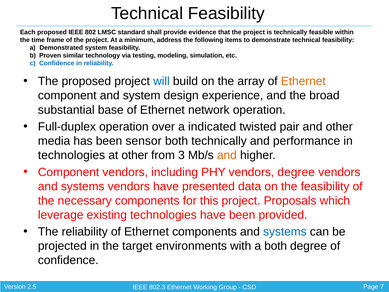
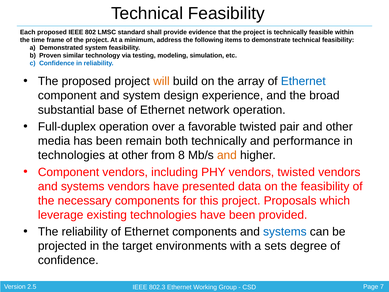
will colour: blue -> orange
Ethernet at (303, 81) colour: orange -> blue
indicated: indicated -> favorable
sensor: sensor -> remain
3: 3 -> 8
vendors degree: degree -> twisted
a both: both -> sets
